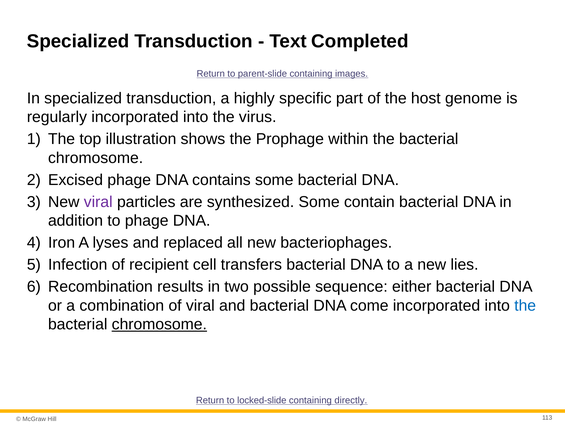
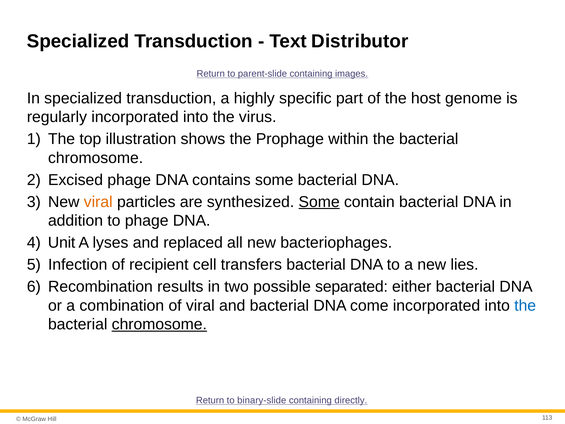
Completed: Completed -> Distributor
viral at (98, 202) colour: purple -> orange
Some at (319, 202) underline: none -> present
Iron: Iron -> Unit
sequence: sequence -> separated
locked-slide: locked-slide -> binary-slide
